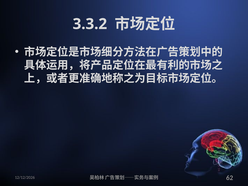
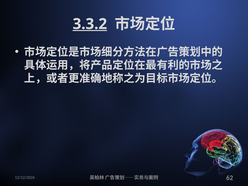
3.3.2 underline: none -> present
